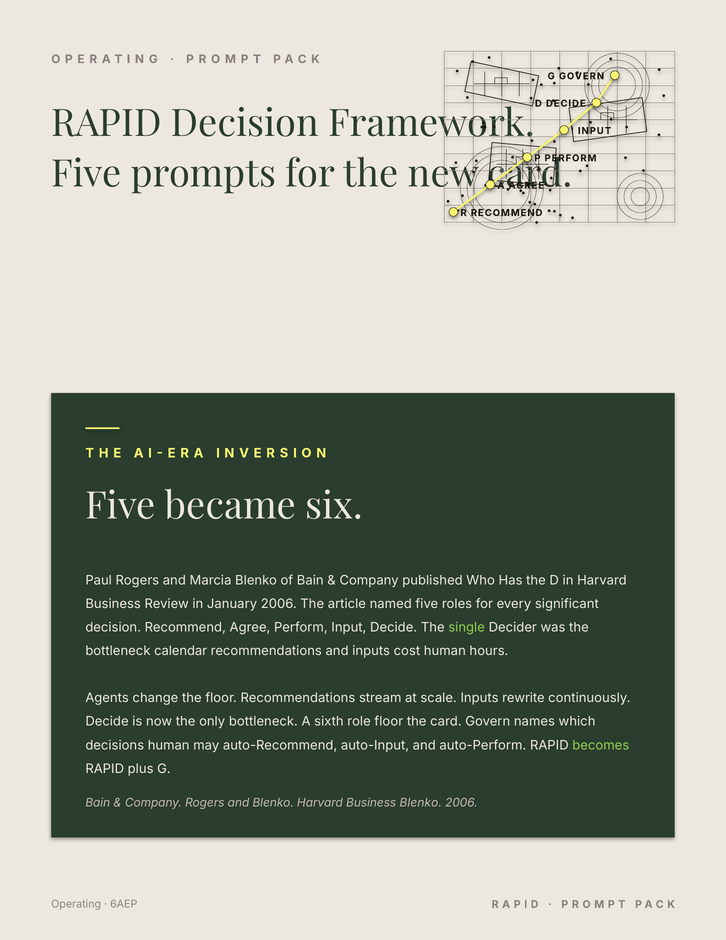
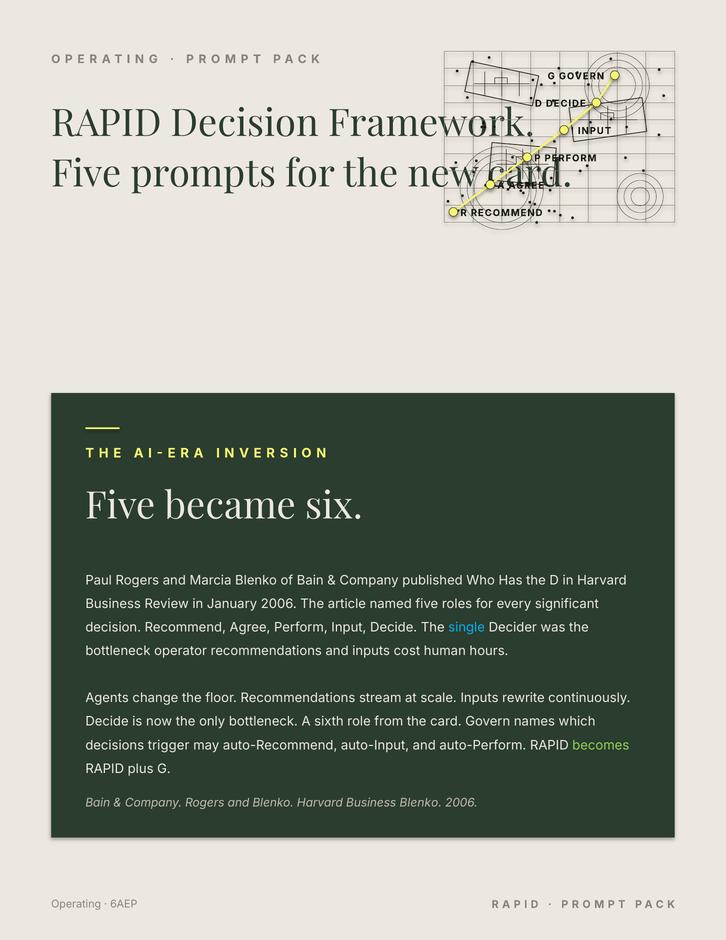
single colour: light green -> light blue
calendar: calendar -> operator
role floor: floor -> from
decisions human: human -> trigger
